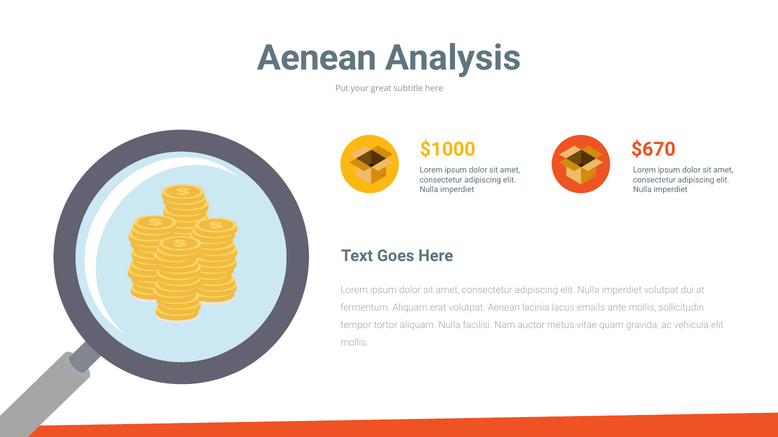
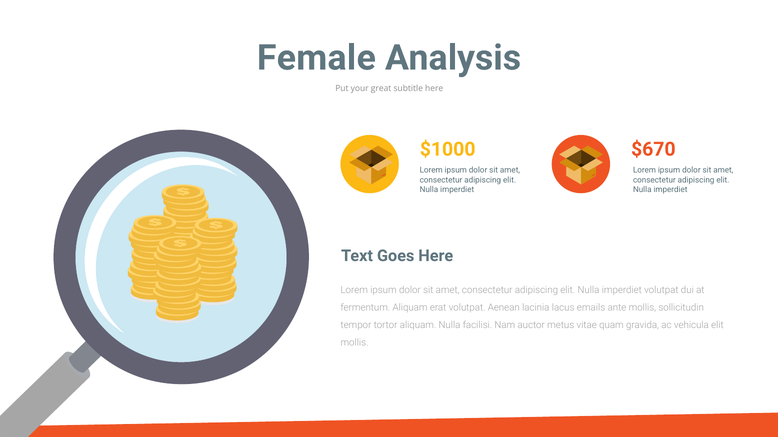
Aenean at (317, 58): Aenean -> Female
